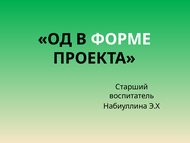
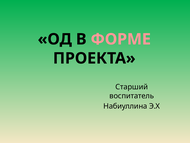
ФОРМЕ colour: white -> pink
